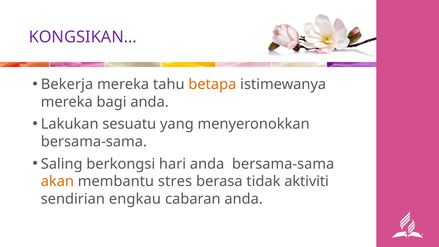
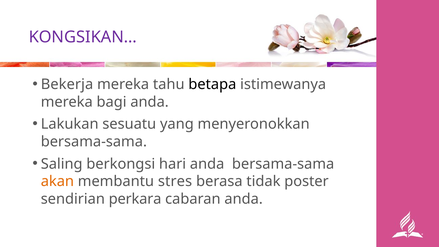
betapa colour: orange -> black
aktiviti: aktiviti -> poster
engkau: engkau -> perkara
